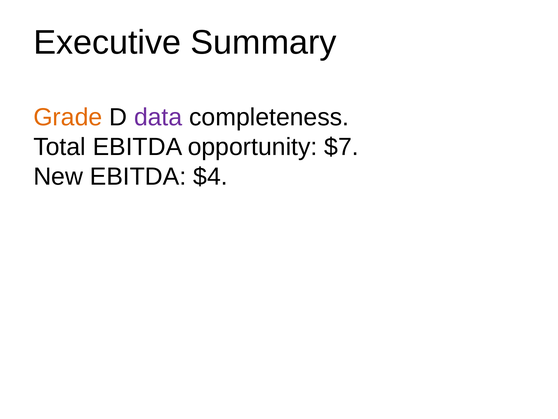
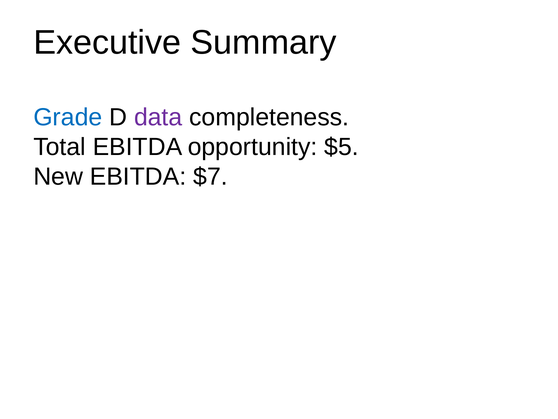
Grade colour: orange -> blue
$7: $7 -> $5
$4: $4 -> $7
